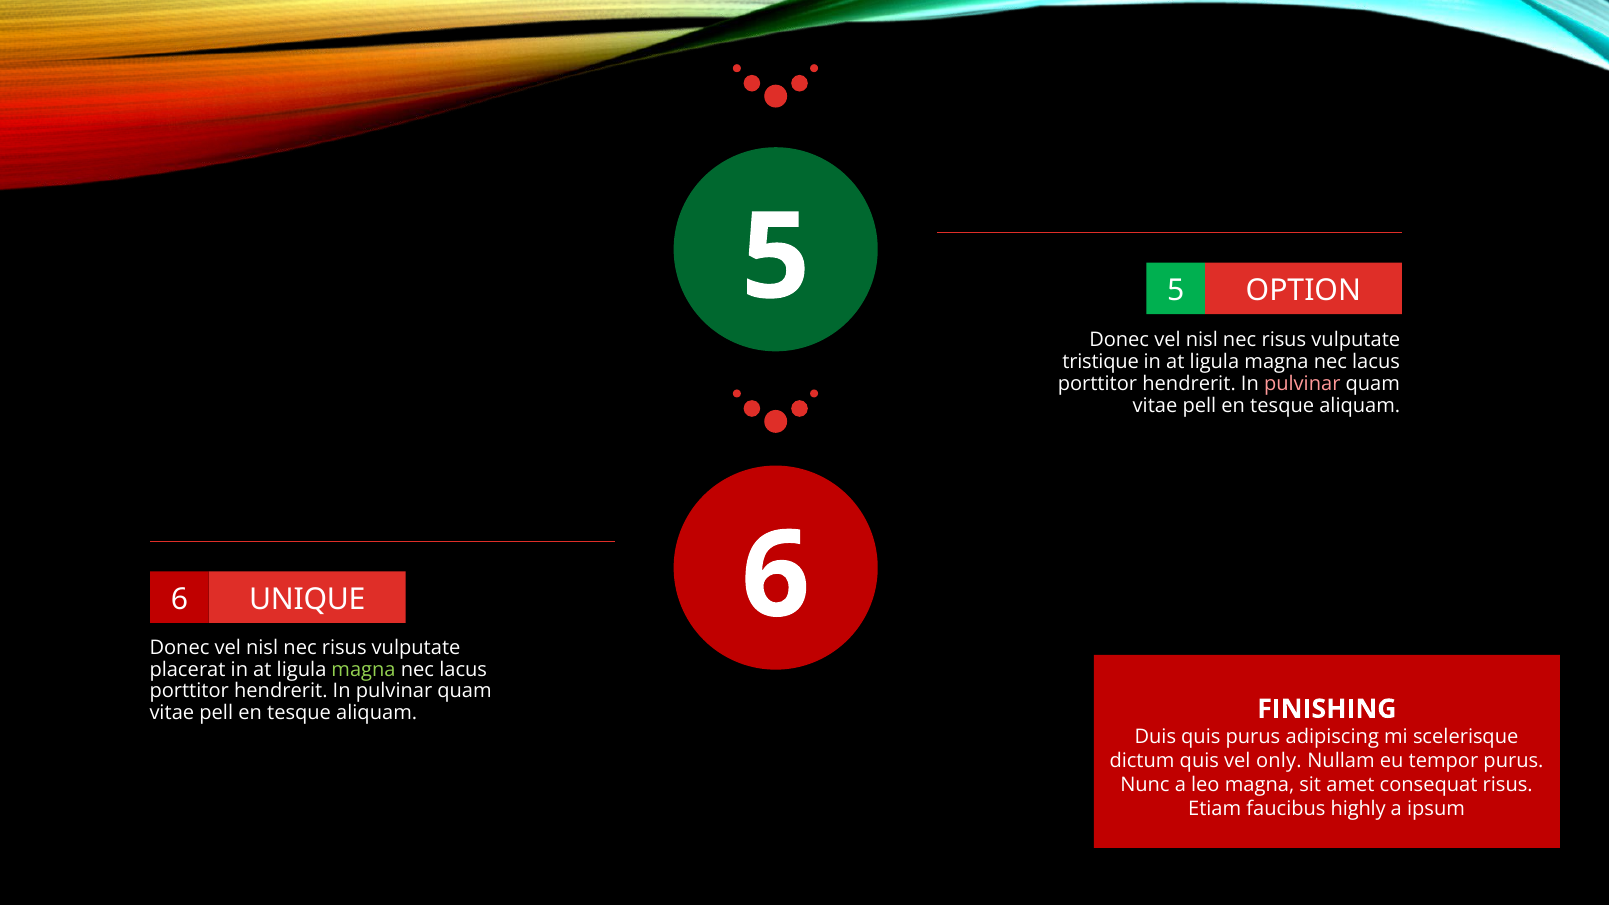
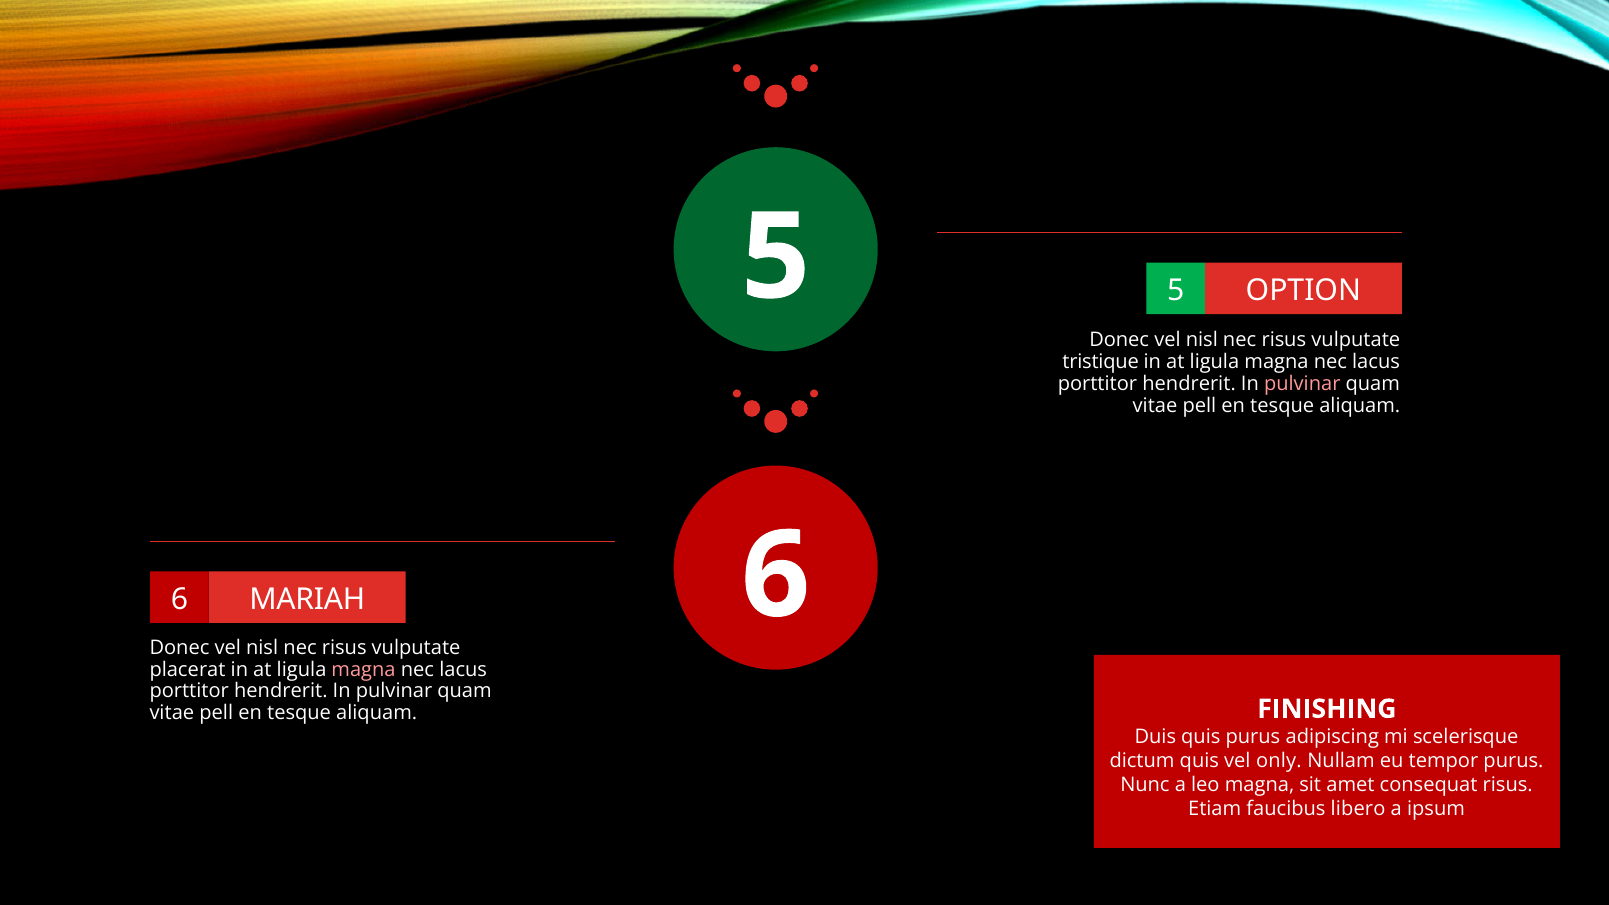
UNIQUE: UNIQUE -> MARIAH
magna at (364, 670) colour: light green -> pink
highly: highly -> libero
